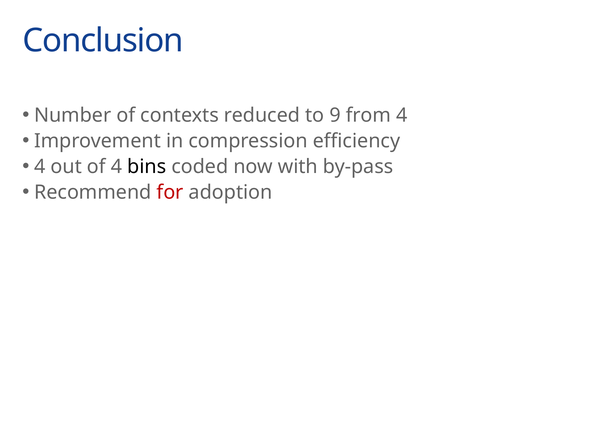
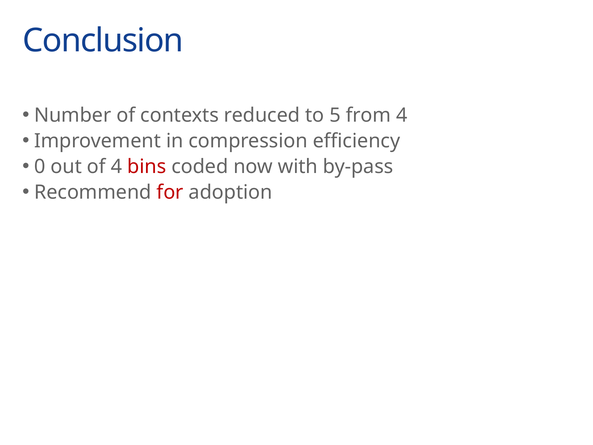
9: 9 -> 5
4 at (40, 167): 4 -> 0
bins colour: black -> red
